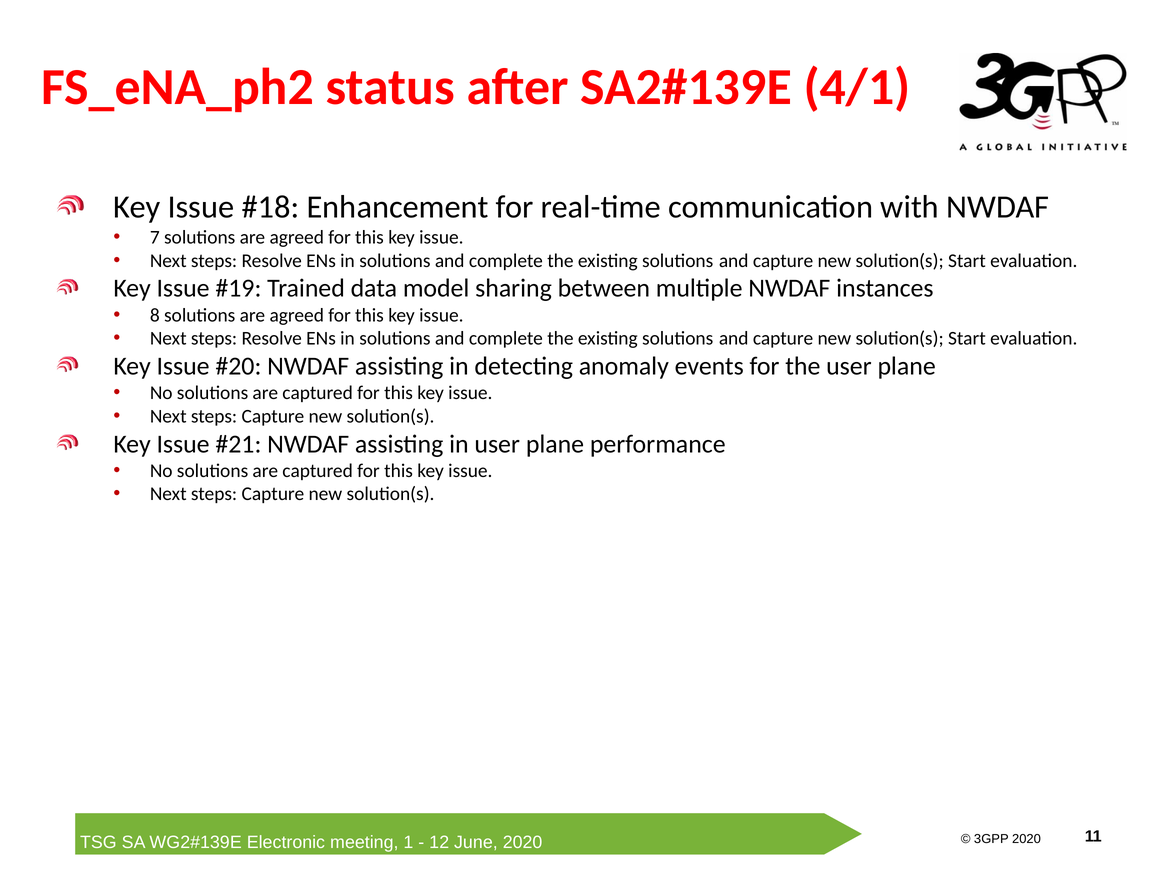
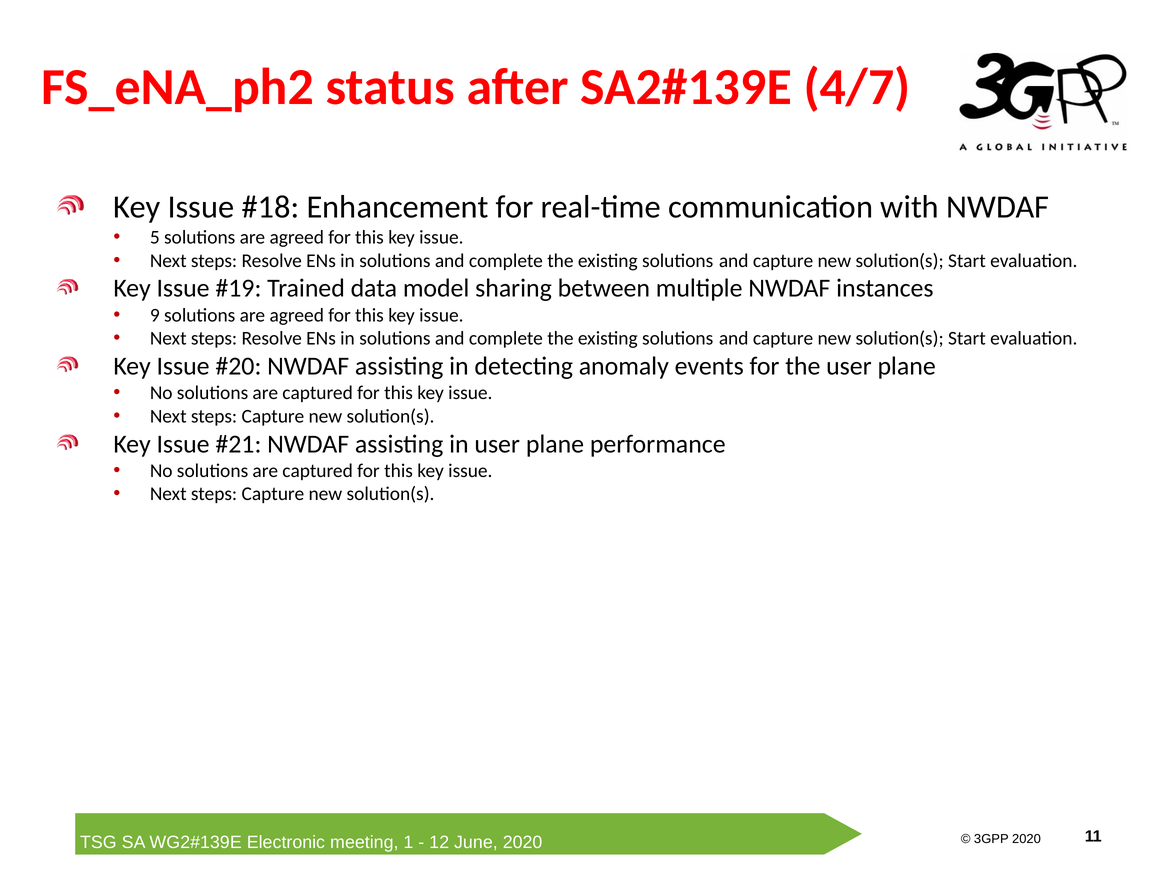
4/1: 4/1 -> 4/7
7: 7 -> 5
8: 8 -> 9
